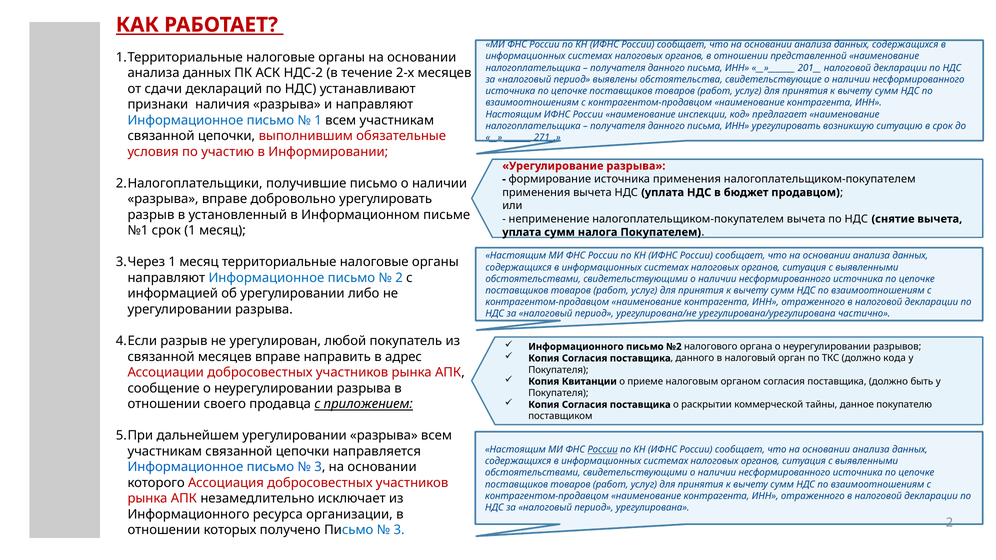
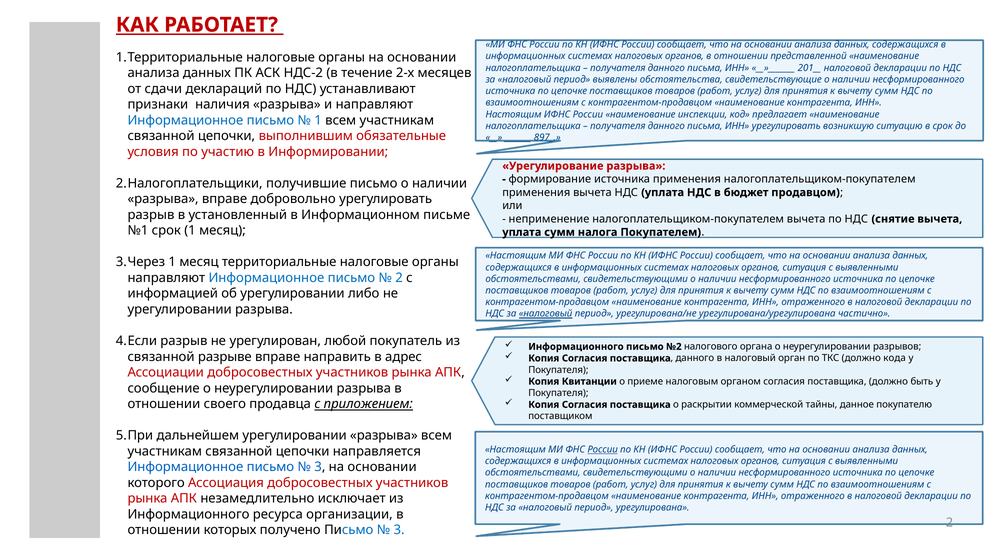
271_: 271_ -> 897_
налоговый at (546, 314) underline: none -> present
связанной месяцев: месяцев -> разрыве
